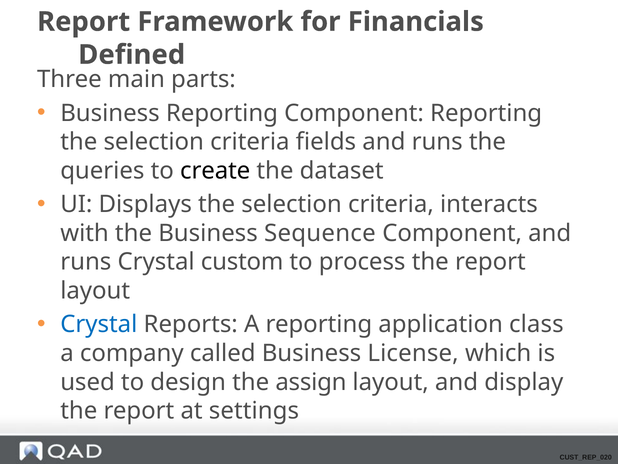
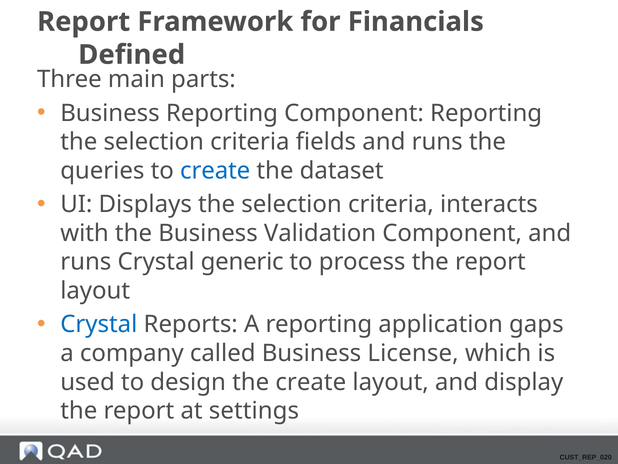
create at (215, 171) colour: black -> blue
Sequence: Sequence -> Validation
custom: custom -> generic
class: class -> gaps
the assign: assign -> create
